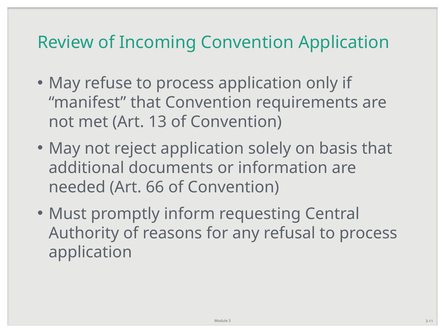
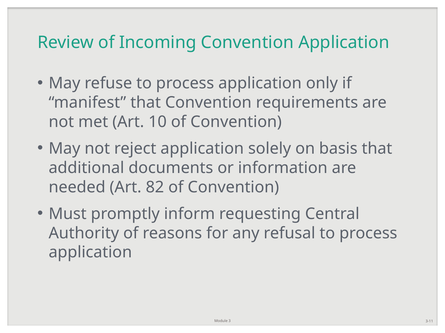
13: 13 -> 10
66: 66 -> 82
